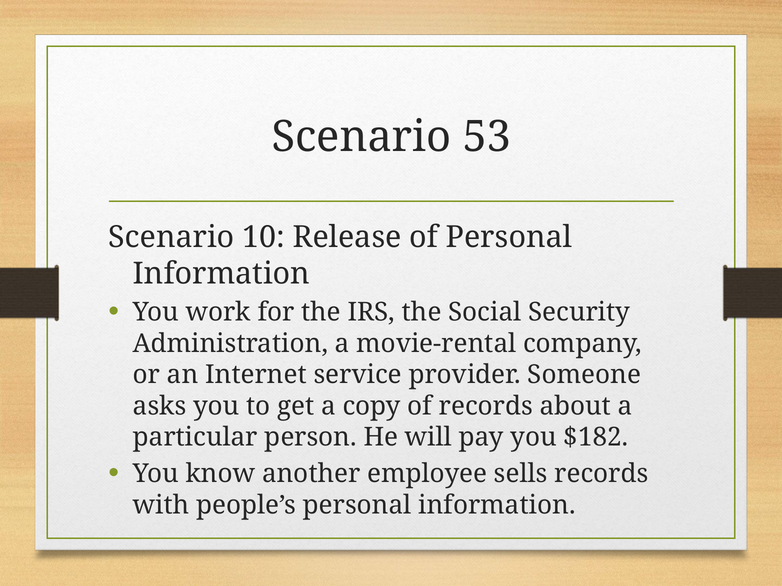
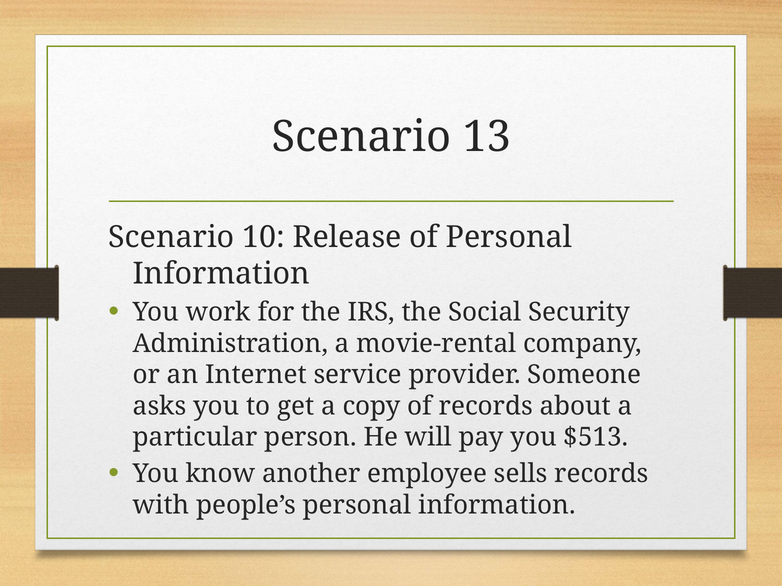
53: 53 -> 13
$182: $182 -> $513
